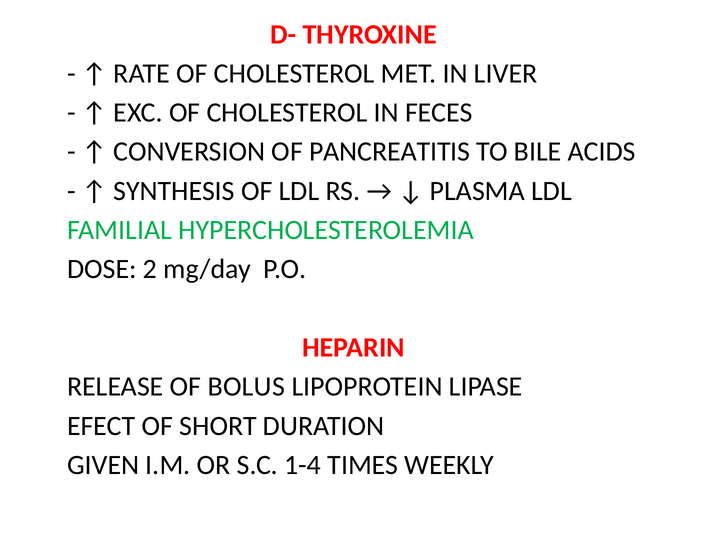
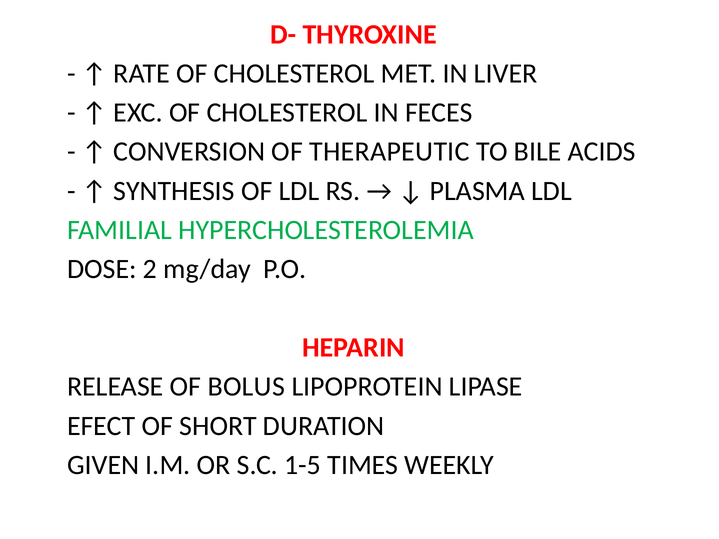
PANCREATITIS: PANCREATITIS -> THERAPEUTIC
1-4: 1-4 -> 1-5
